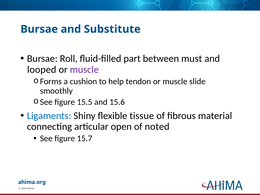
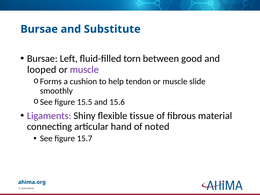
Roll: Roll -> Left
part: part -> torn
must: must -> good
Ligaments colour: blue -> purple
open: open -> hand
